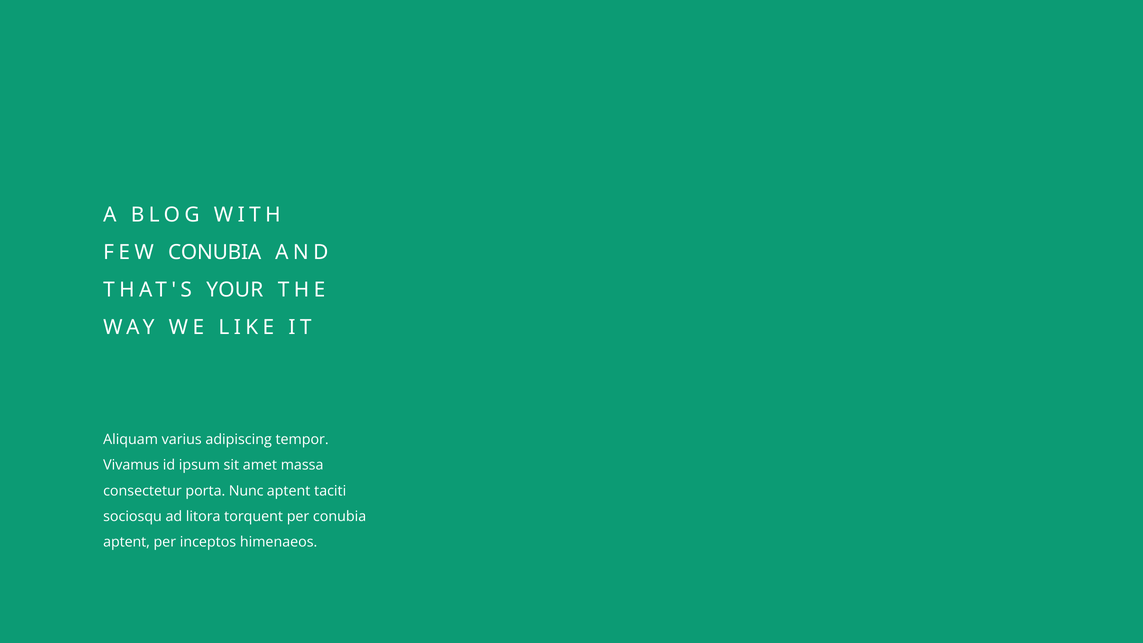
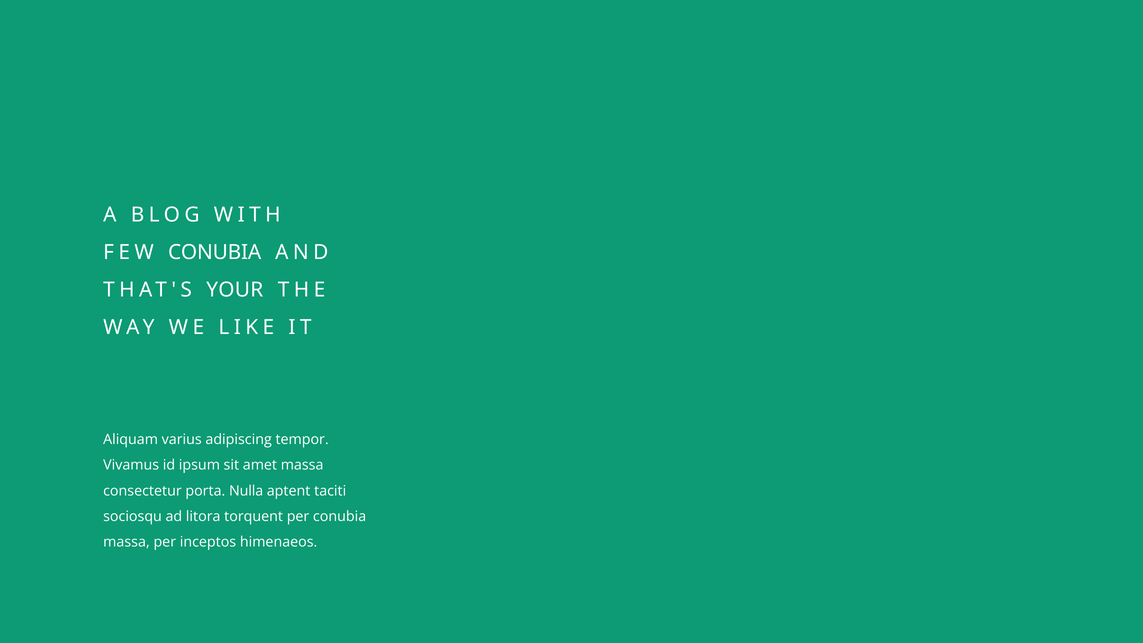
Nunc: Nunc -> Nulla
aptent at (127, 542): aptent -> massa
